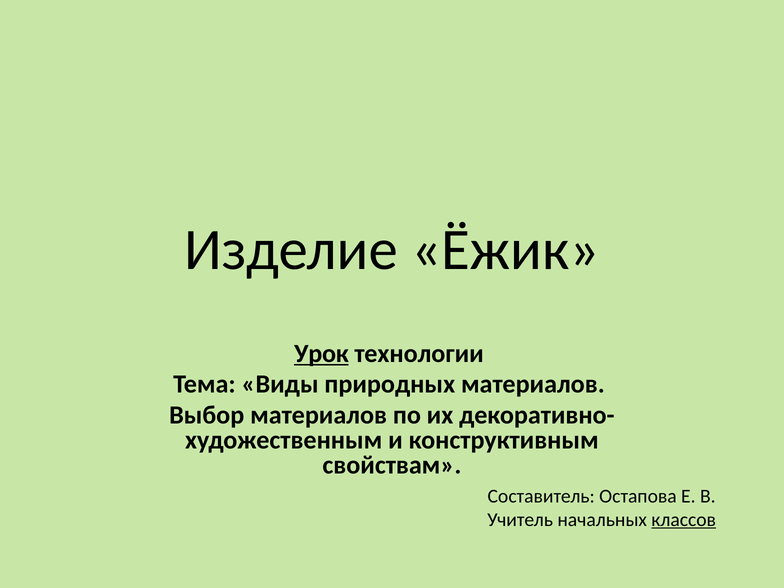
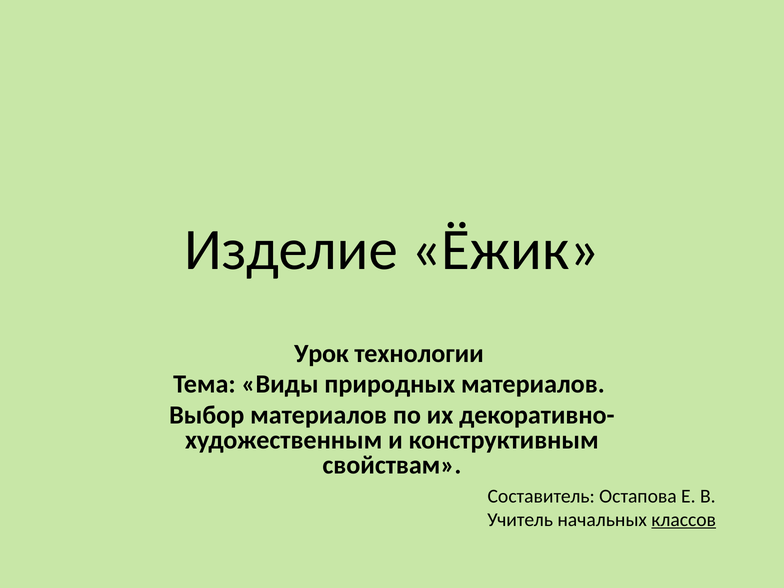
Урок underline: present -> none
